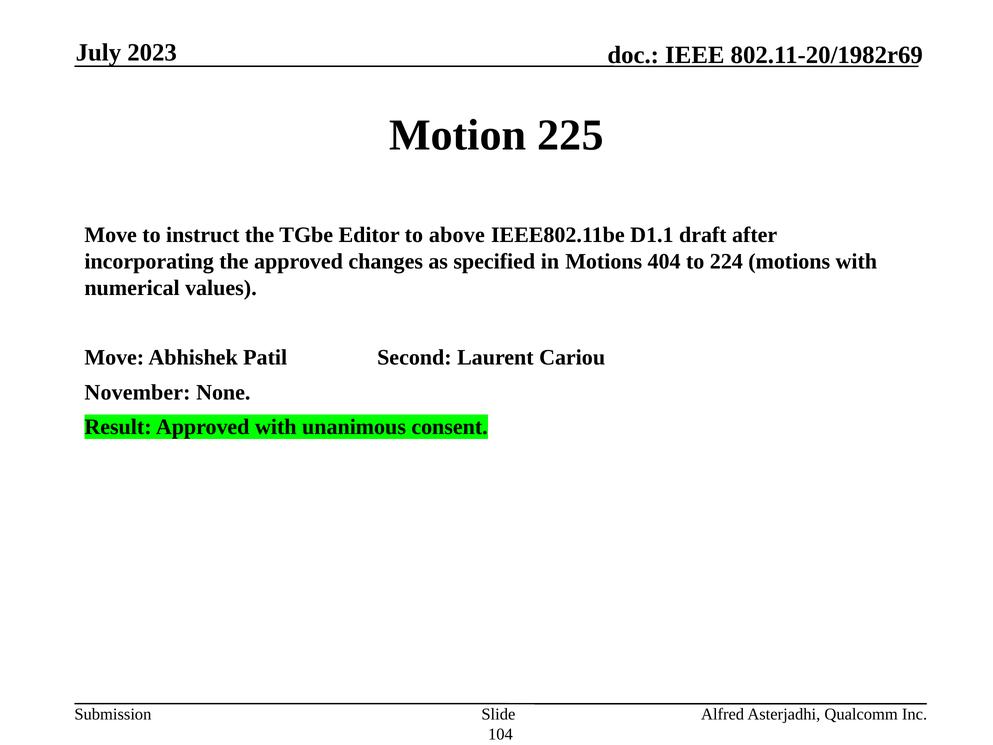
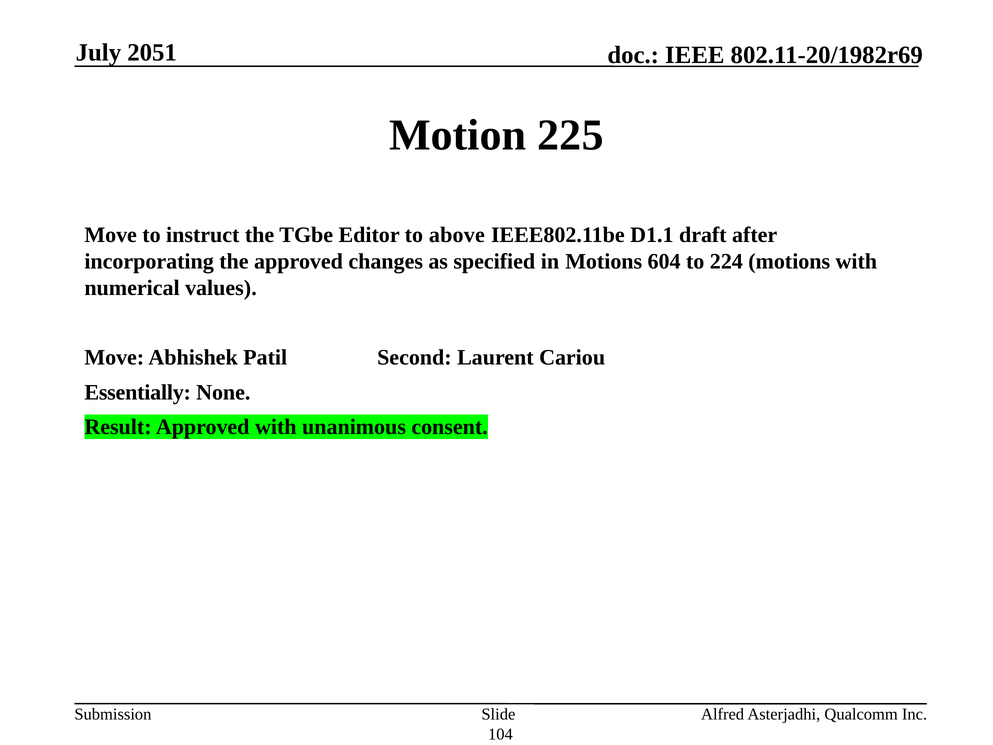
2023: 2023 -> 2051
404: 404 -> 604
November: November -> Essentially
